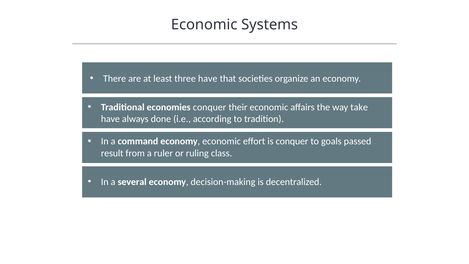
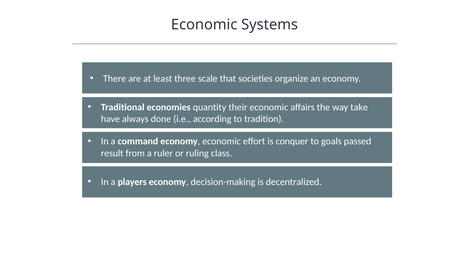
three have: have -> scale
economies conquer: conquer -> quantity
several: several -> players
